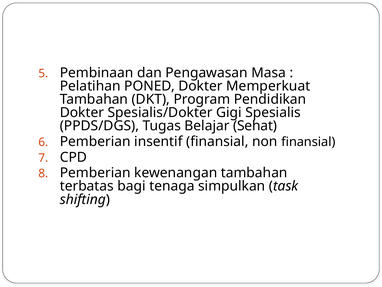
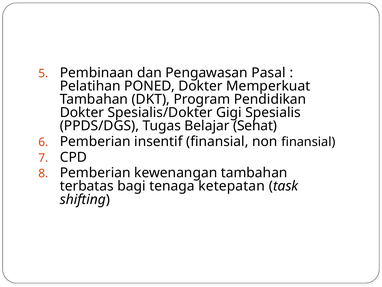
Masa: Masa -> Pasal
simpulkan: simpulkan -> ketepatan
